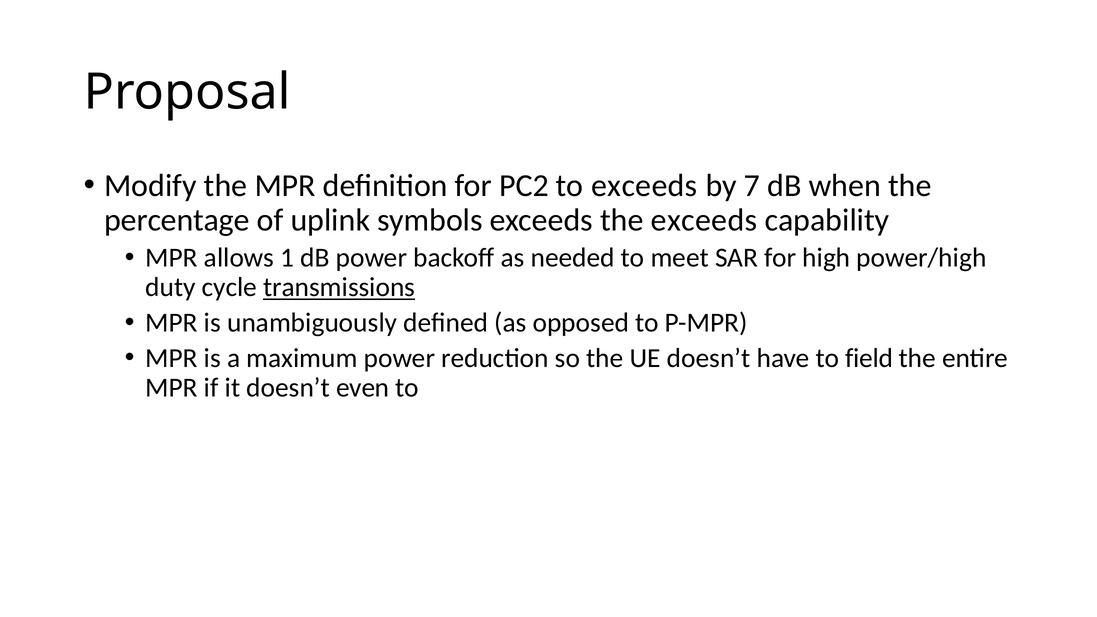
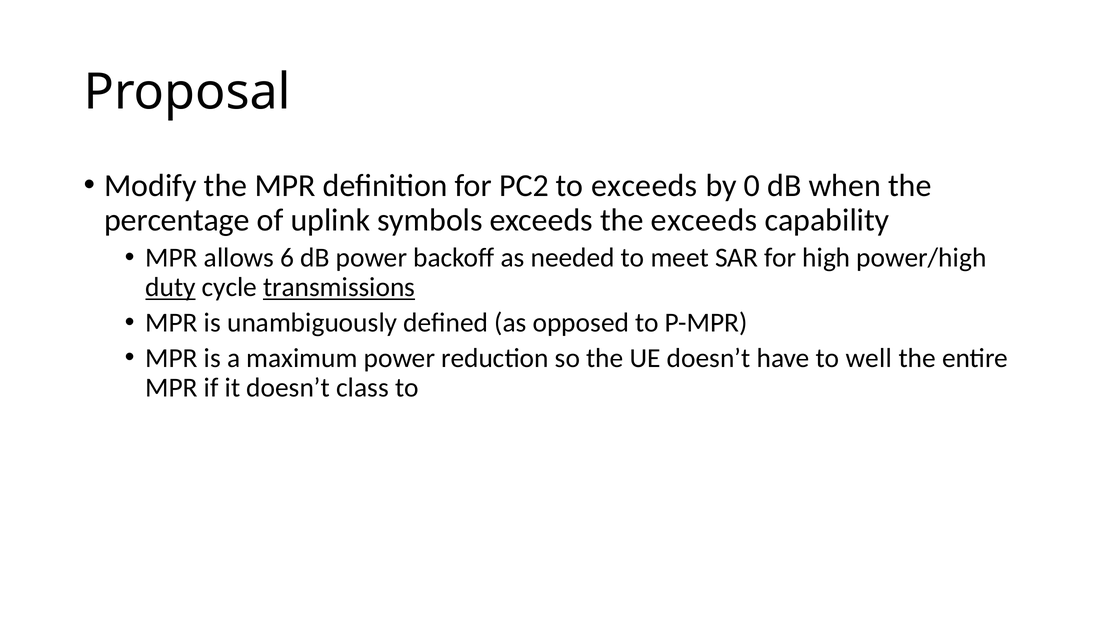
7: 7 -> 0
1: 1 -> 6
duty underline: none -> present
field: field -> well
even: even -> class
